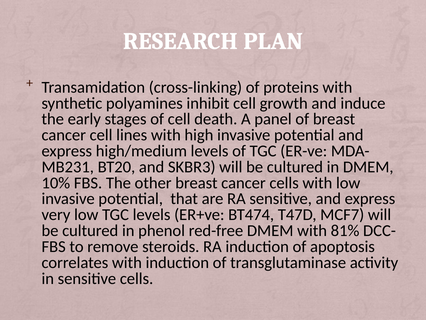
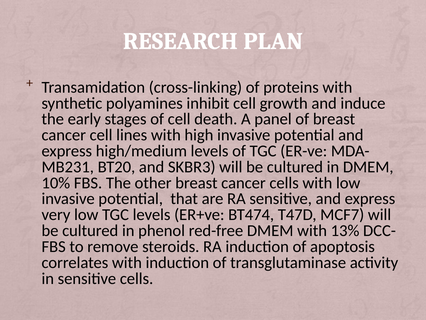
81%: 81% -> 13%
